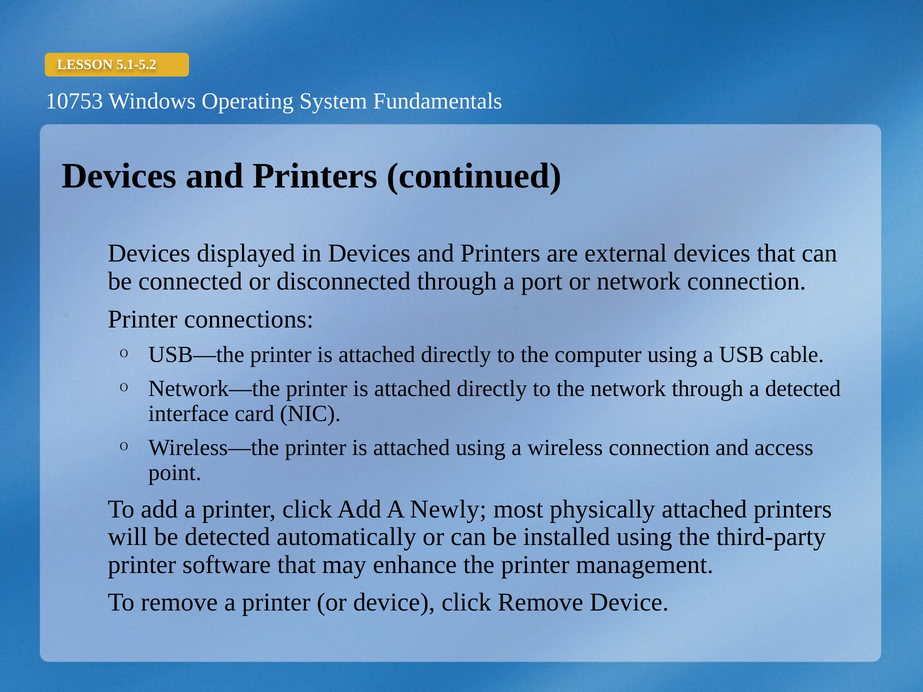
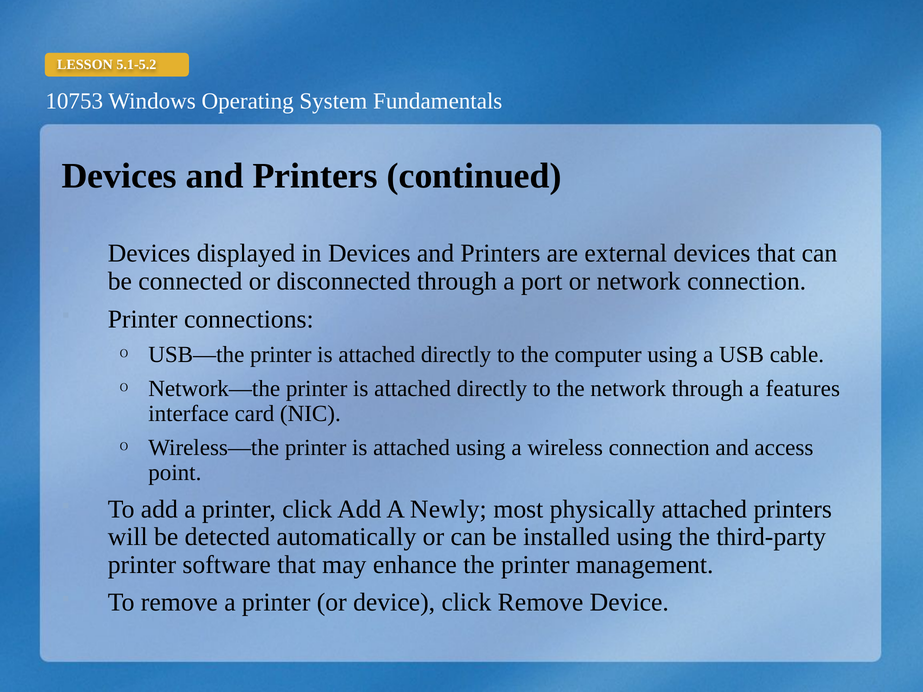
a detected: detected -> features
